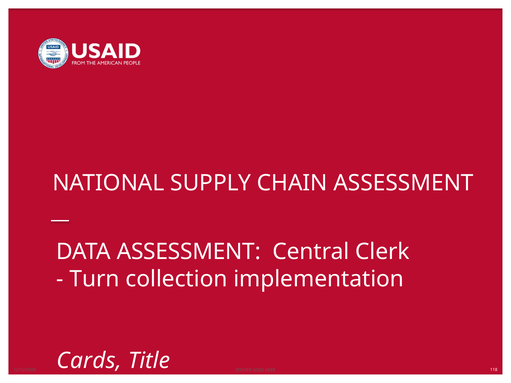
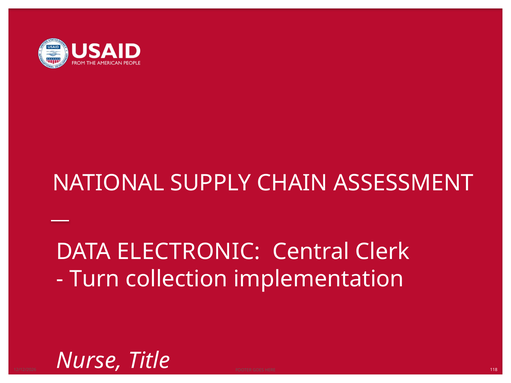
DATA ASSESSMENT: ASSESSMENT -> ELECTRONIC
Cards: Cards -> Nurse
